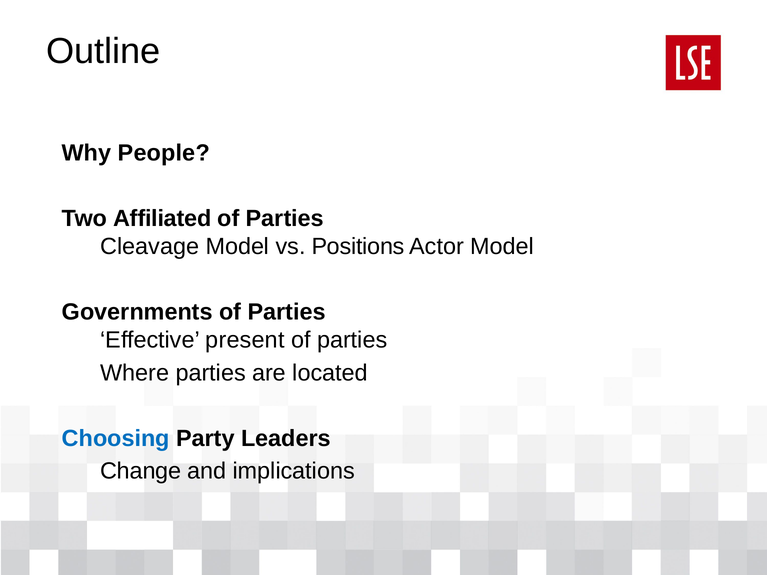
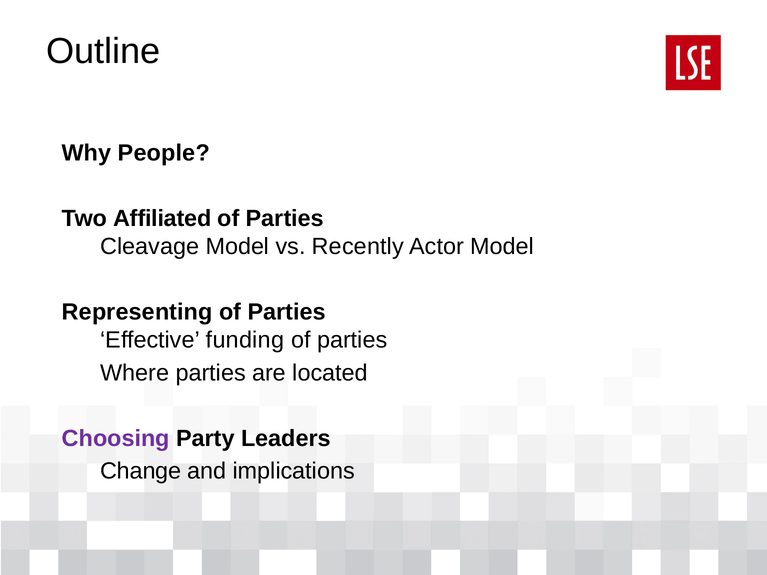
Positions: Positions -> Recently
Governments: Governments -> Representing
present: present -> funding
Choosing colour: blue -> purple
